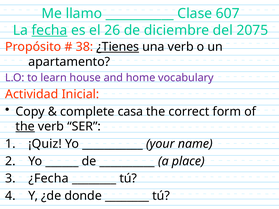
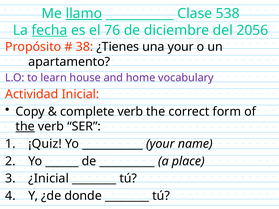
llamo underline: none -> present
607: 607 -> 538
26: 26 -> 76
2075: 2075 -> 2056
¿Tienes underline: present -> none
una verb: verb -> your
complete casa: casa -> verb
¿Fecha: ¿Fecha -> ¿Inicial
